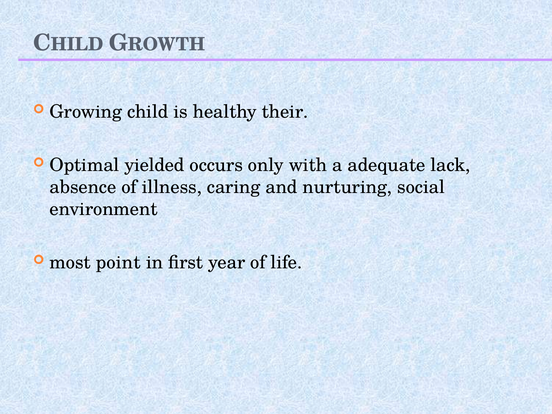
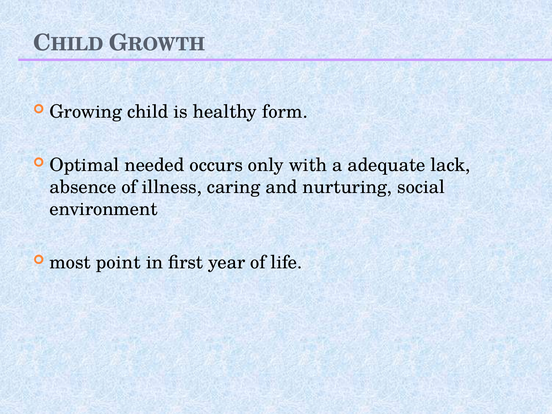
their: their -> form
yielded: yielded -> needed
